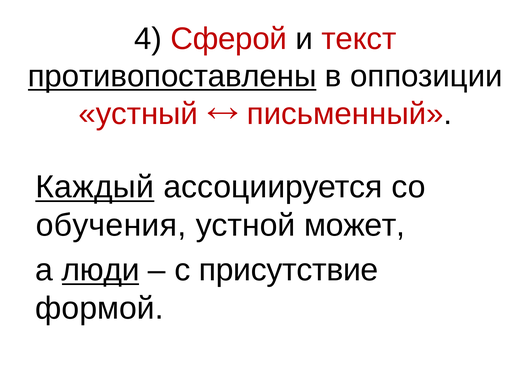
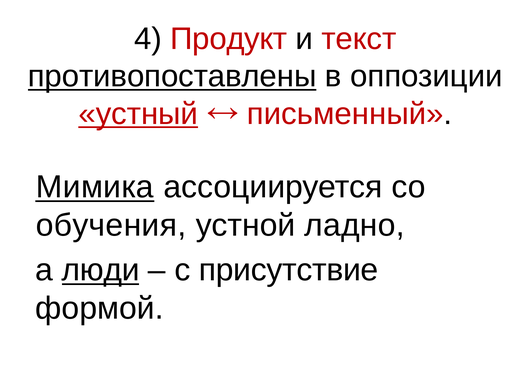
Сферой: Сферой -> Продукт
устный underline: none -> present
Каждый: Каждый -> Мимика
может: может -> ладно
